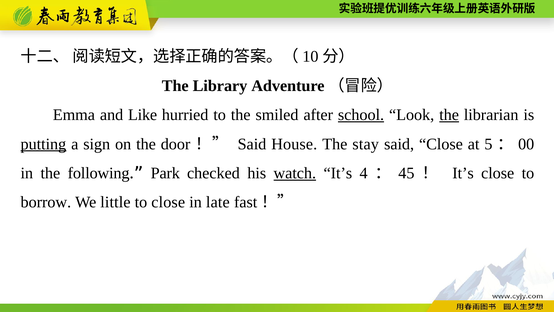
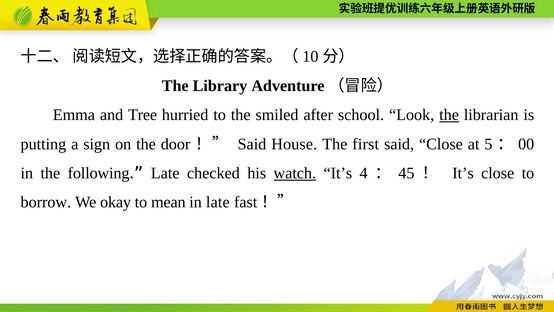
Like: Like -> Tree
school underline: present -> none
putting underline: present -> none
stay: stay -> first
Park at (165, 173): Park -> Late
little: little -> okay
to close: close -> mean
